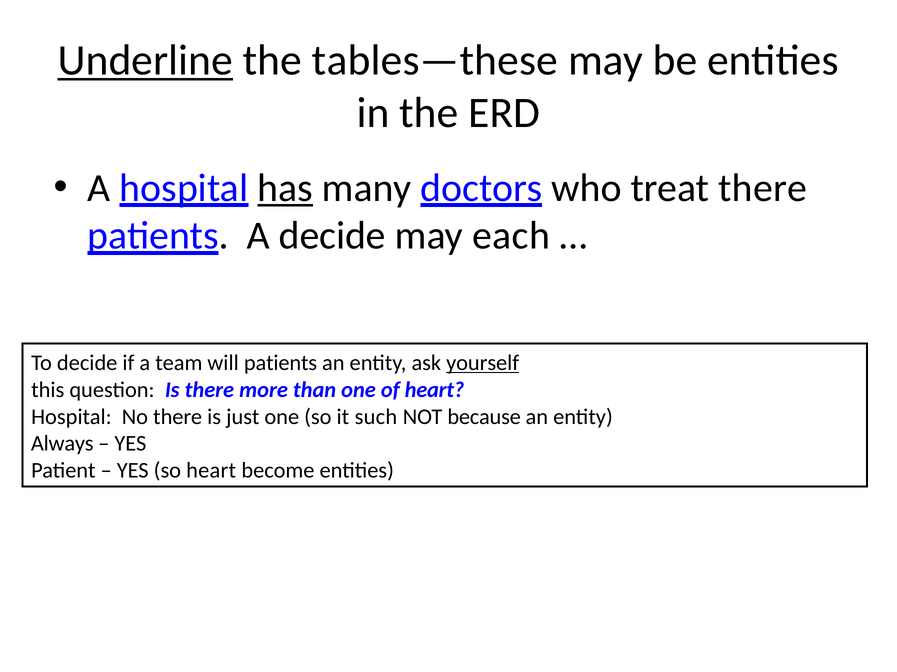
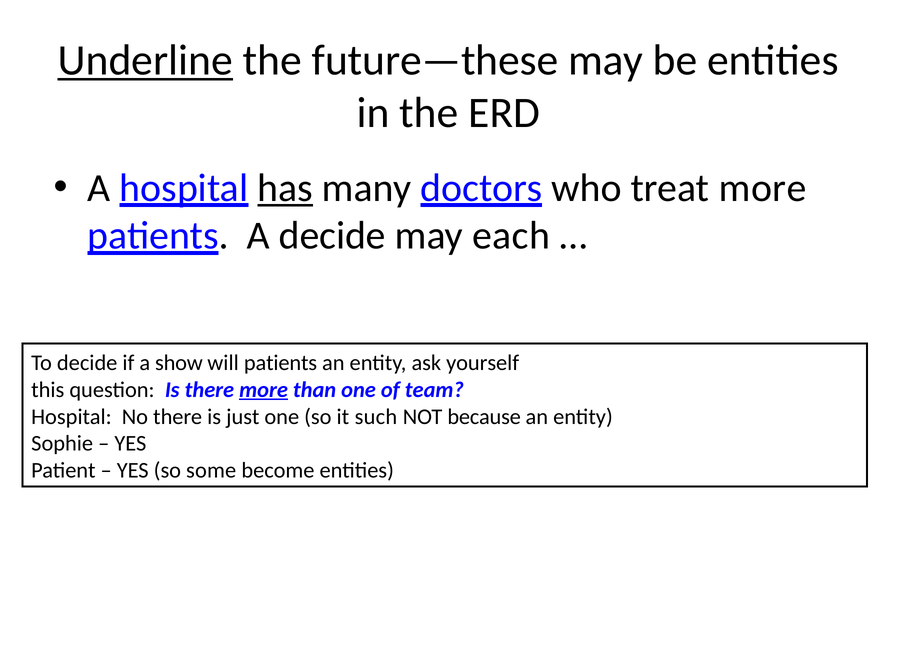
tables—these: tables—these -> future—these
treat there: there -> more
team: team -> show
yourself underline: present -> none
more at (264, 390) underline: none -> present
of heart: heart -> team
Always: Always -> Sophie
so heart: heart -> some
